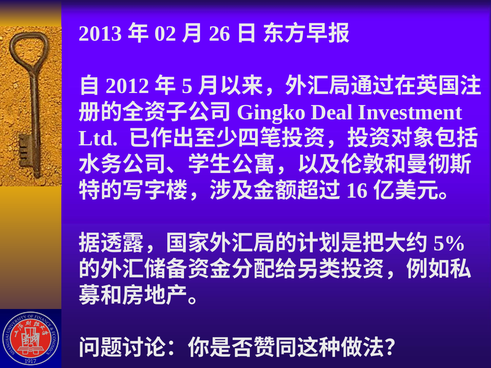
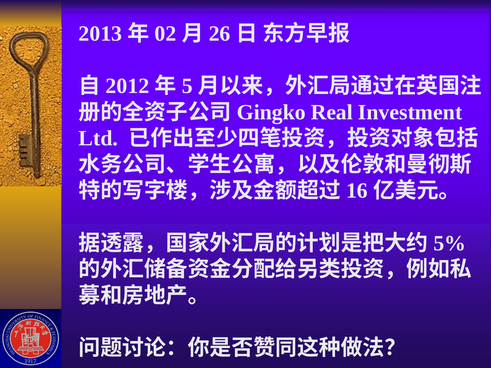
Deal: Deal -> Real
